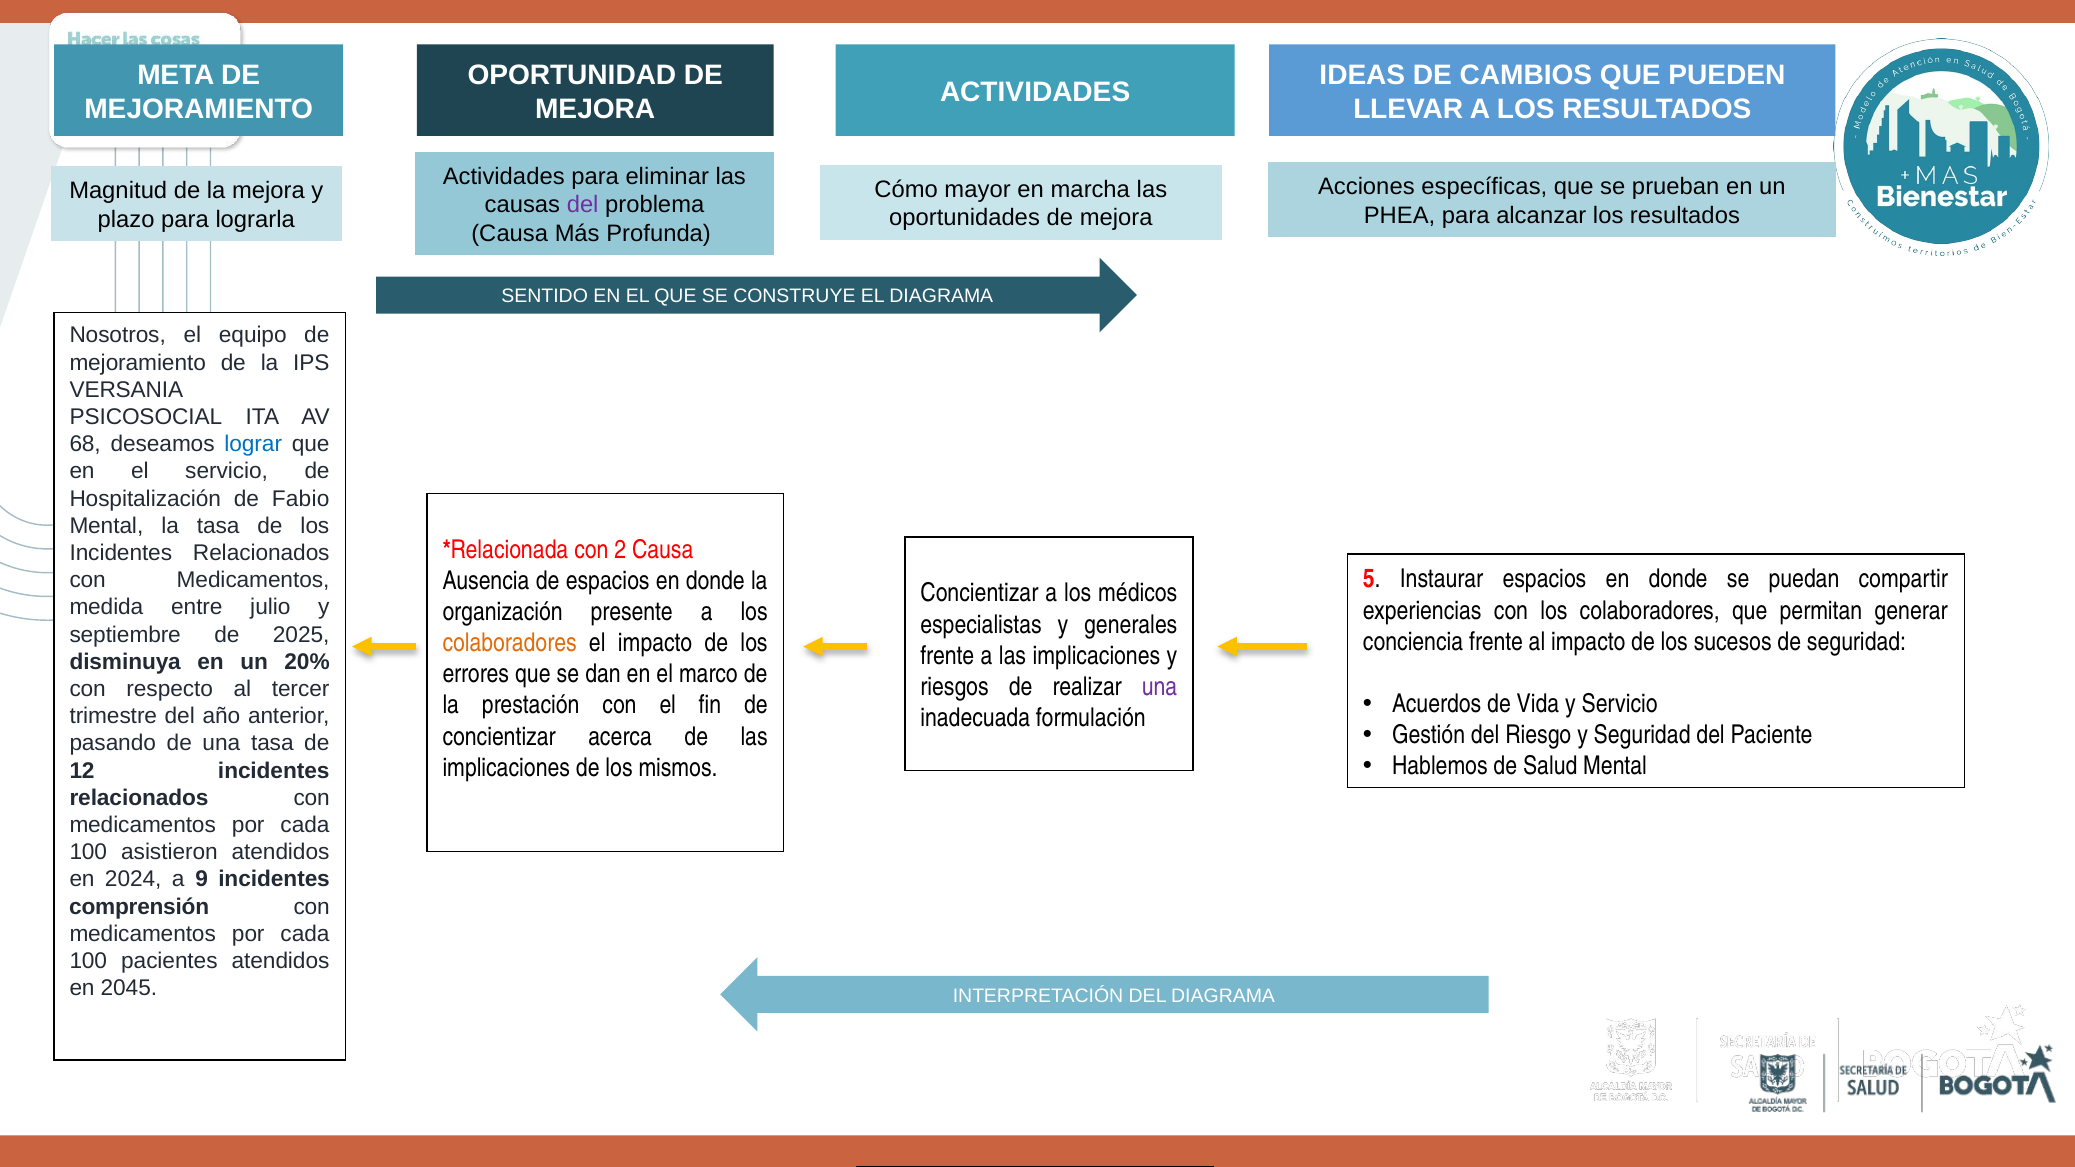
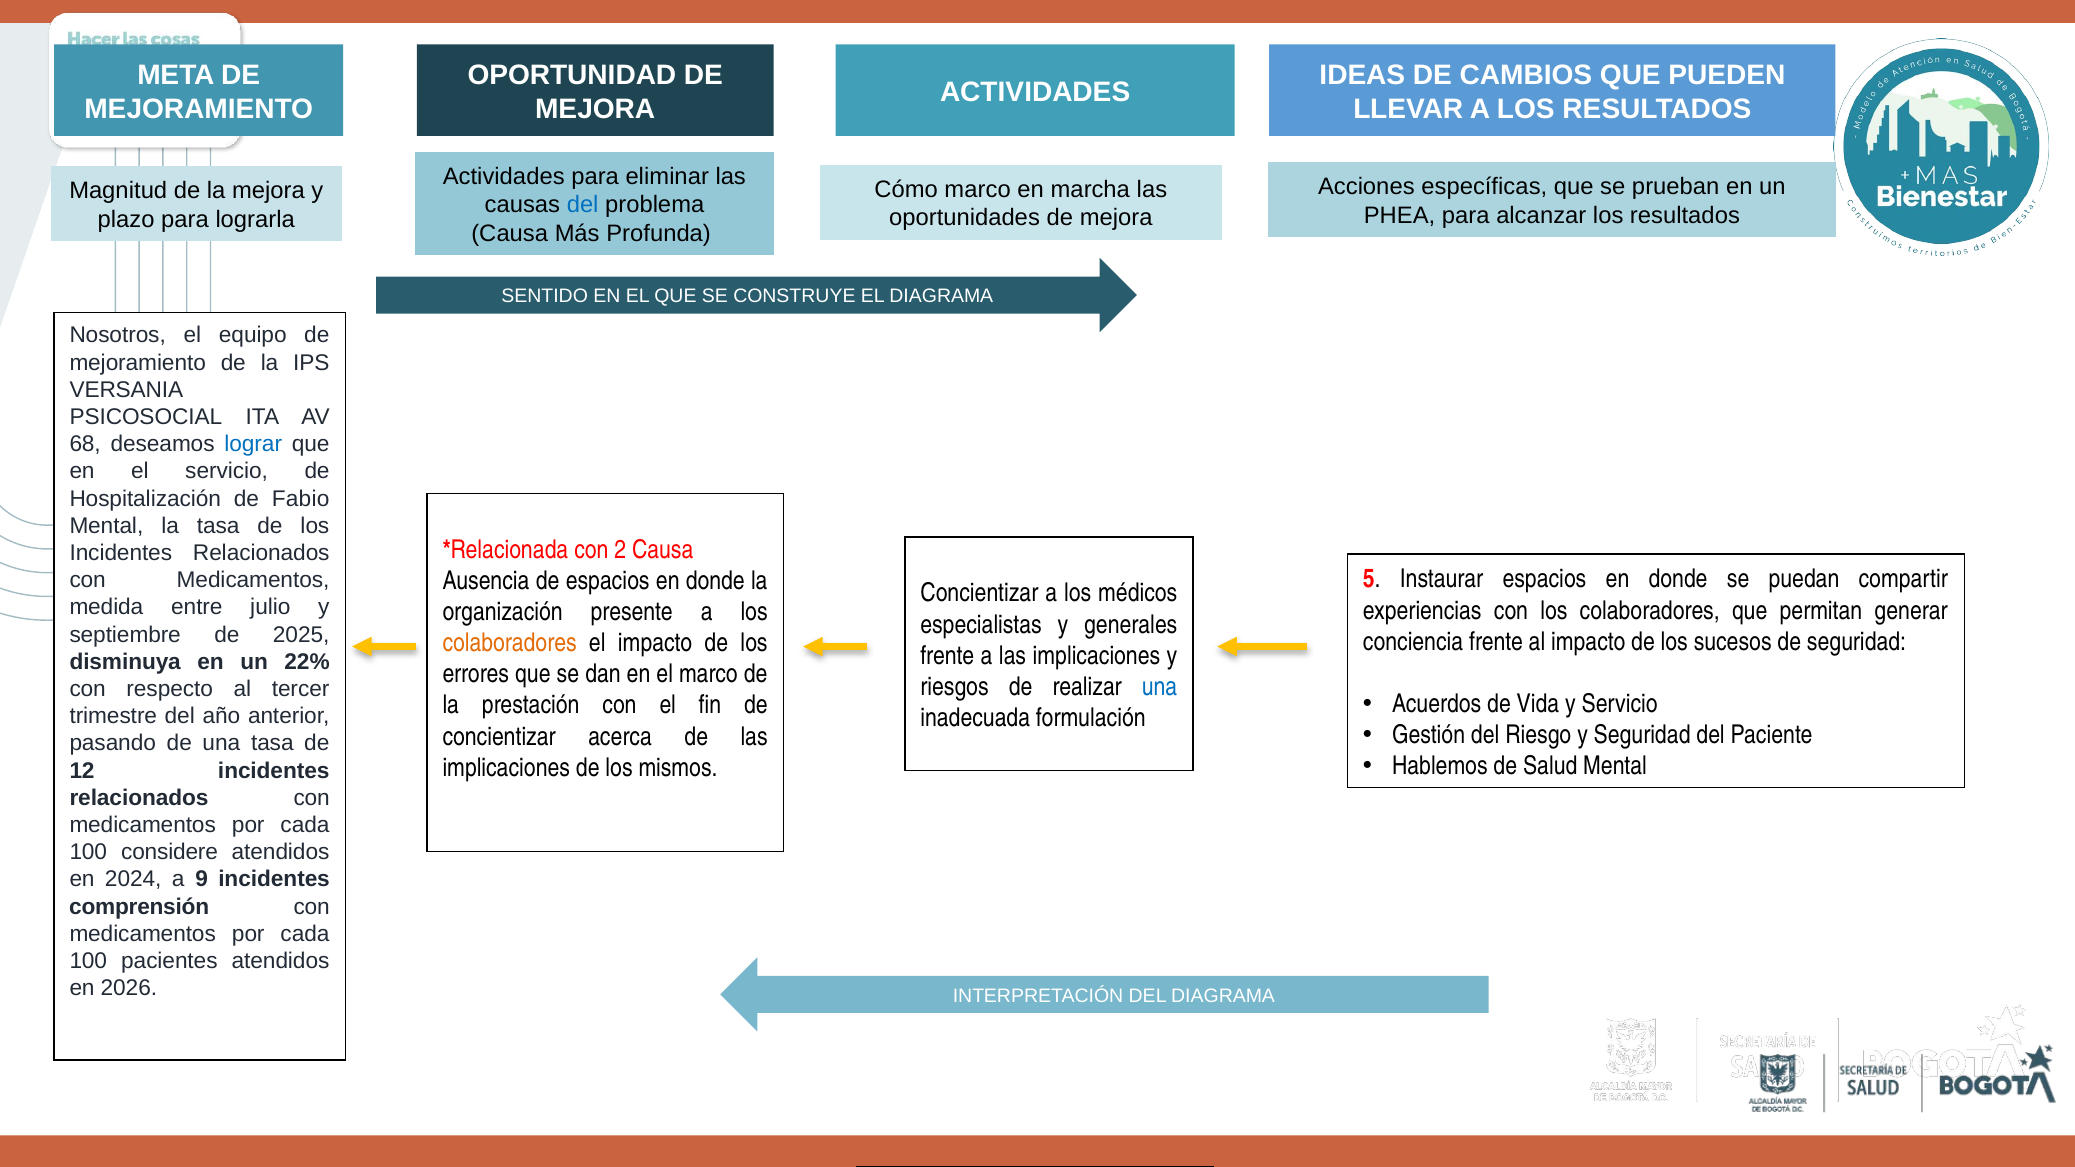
Cómo mayor: mayor -> marco
del at (583, 205) colour: purple -> blue
20%: 20% -> 22%
una at (1159, 687) colour: purple -> blue
asistieron: asistieron -> considere
2045: 2045 -> 2026
